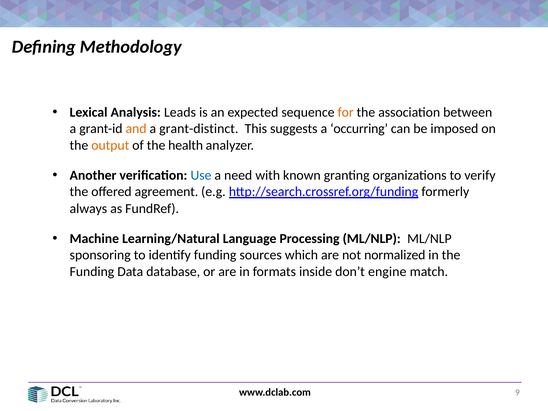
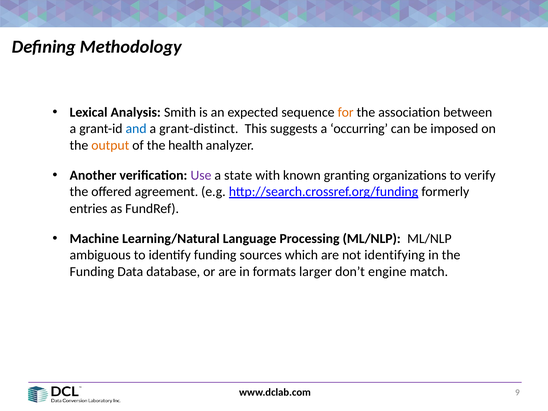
Leads: Leads -> Smith
and colour: orange -> blue
Use colour: blue -> purple
need: need -> state
always: always -> entries
sponsoring: sponsoring -> ambiguous
normalized: normalized -> identifying
inside: inside -> larger
